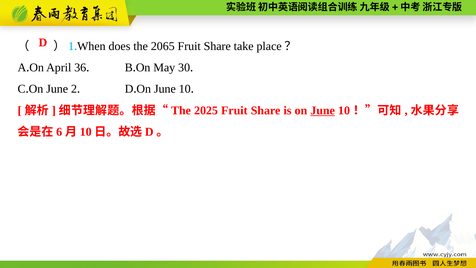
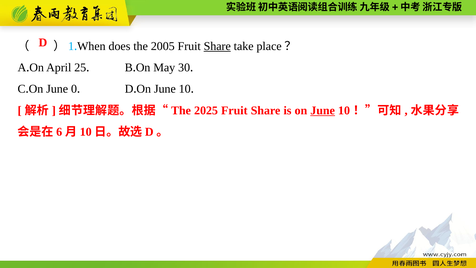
2065: 2065 -> 2005
Share at (217, 46) underline: none -> present
36: 36 -> 25
2: 2 -> 0
